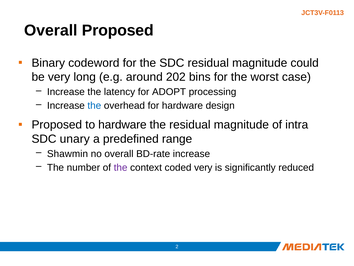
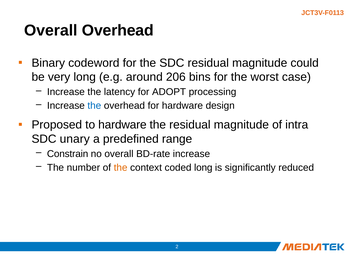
Overall Proposed: Proposed -> Overhead
202: 202 -> 206
Shawmin: Shawmin -> Constrain
the at (121, 167) colour: purple -> orange
coded very: very -> long
